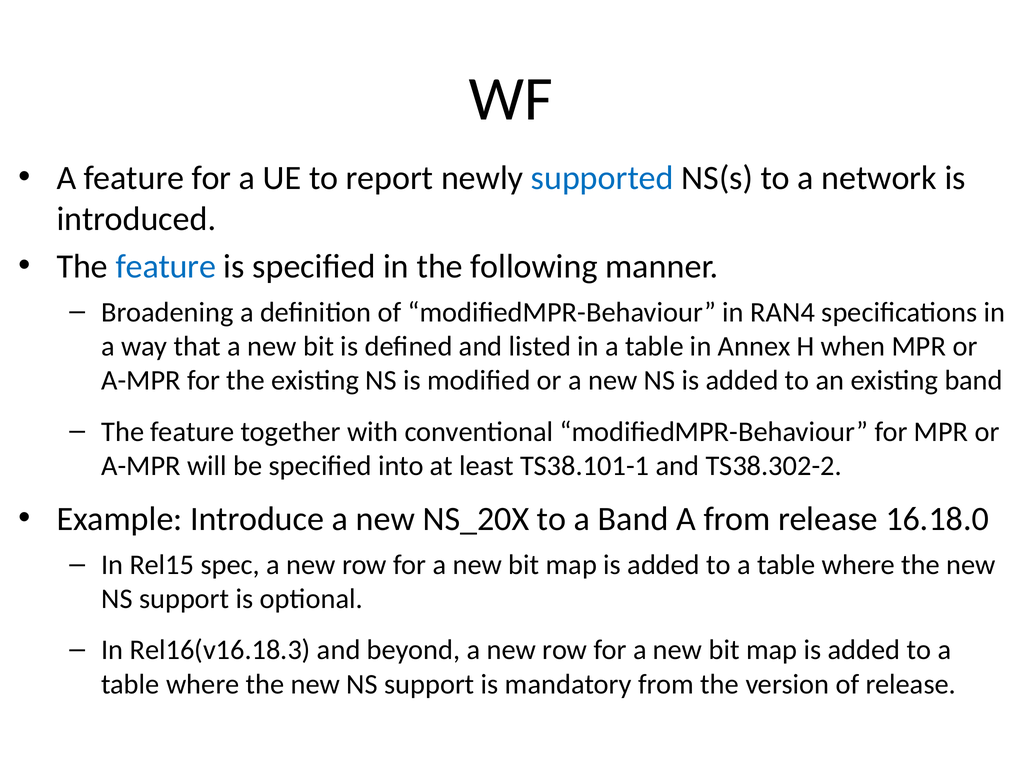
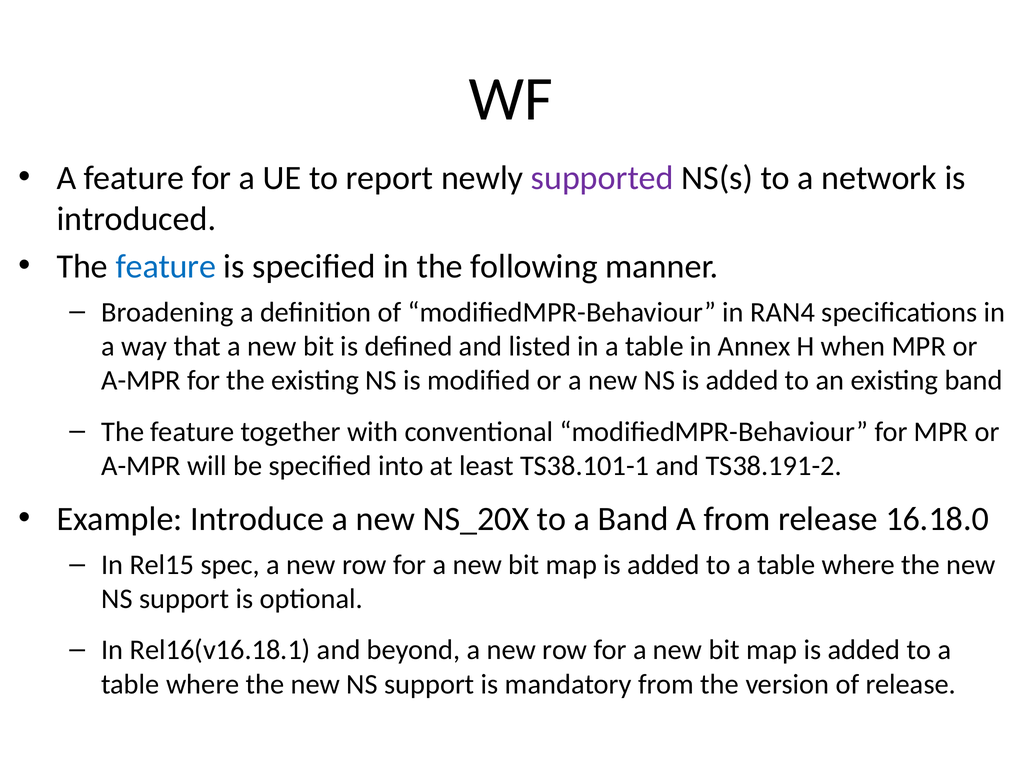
supported colour: blue -> purple
TS38.302-2: TS38.302-2 -> TS38.191-2
Rel16(v16.18.3: Rel16(v16.18.3 -> Rel16(v16.18.1
